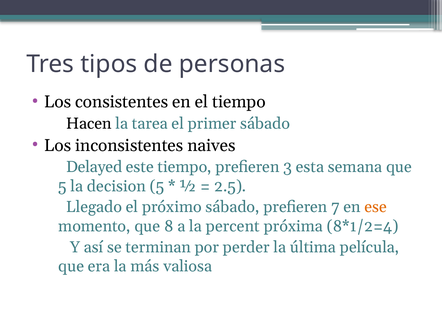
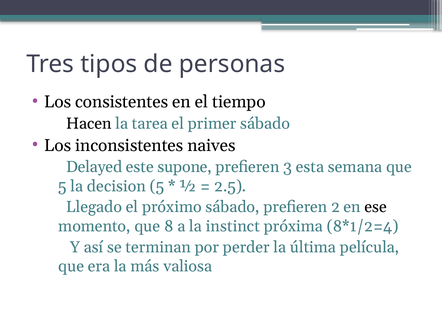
este tiempo: tiempo -> supone
7: 7 -> 2
ese colour: orange -> black
percent: percent -> instinct
